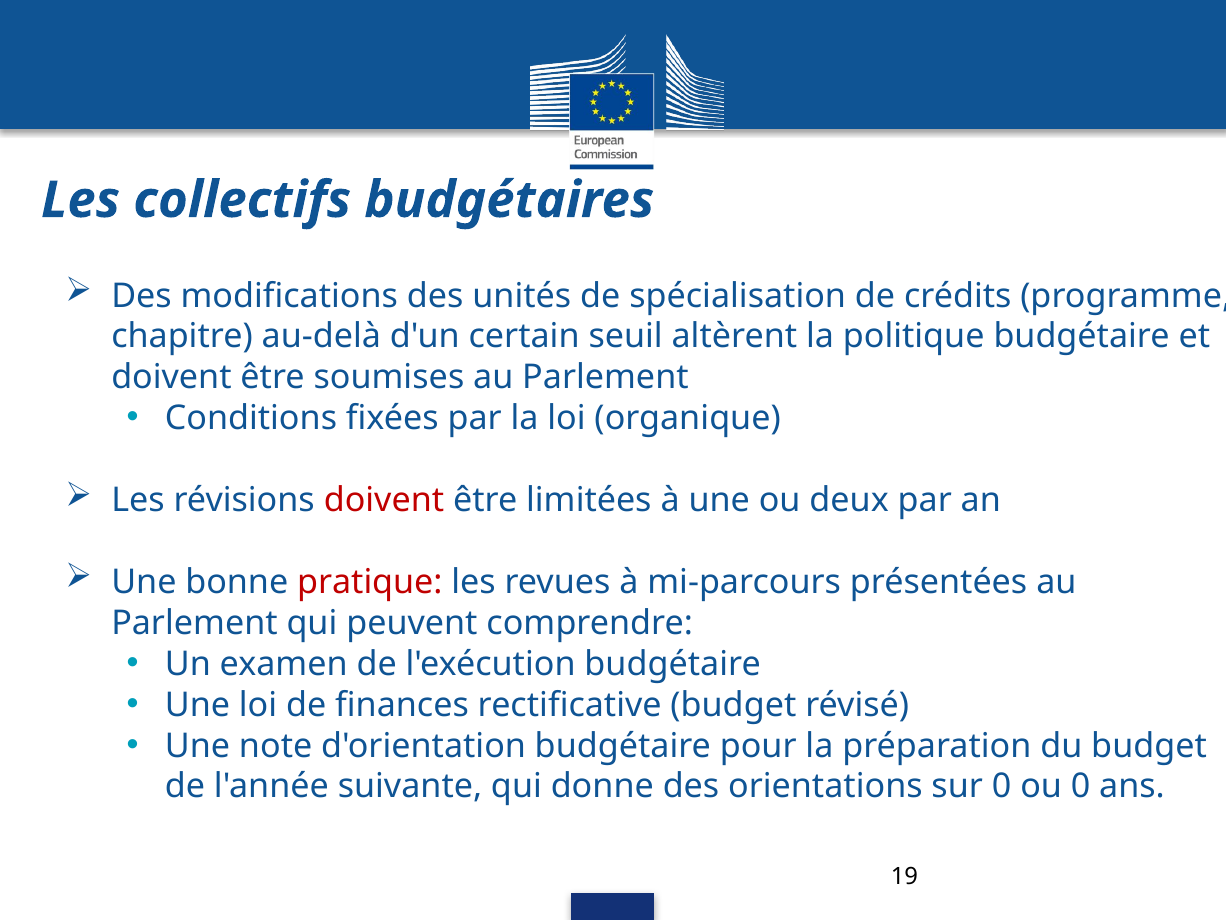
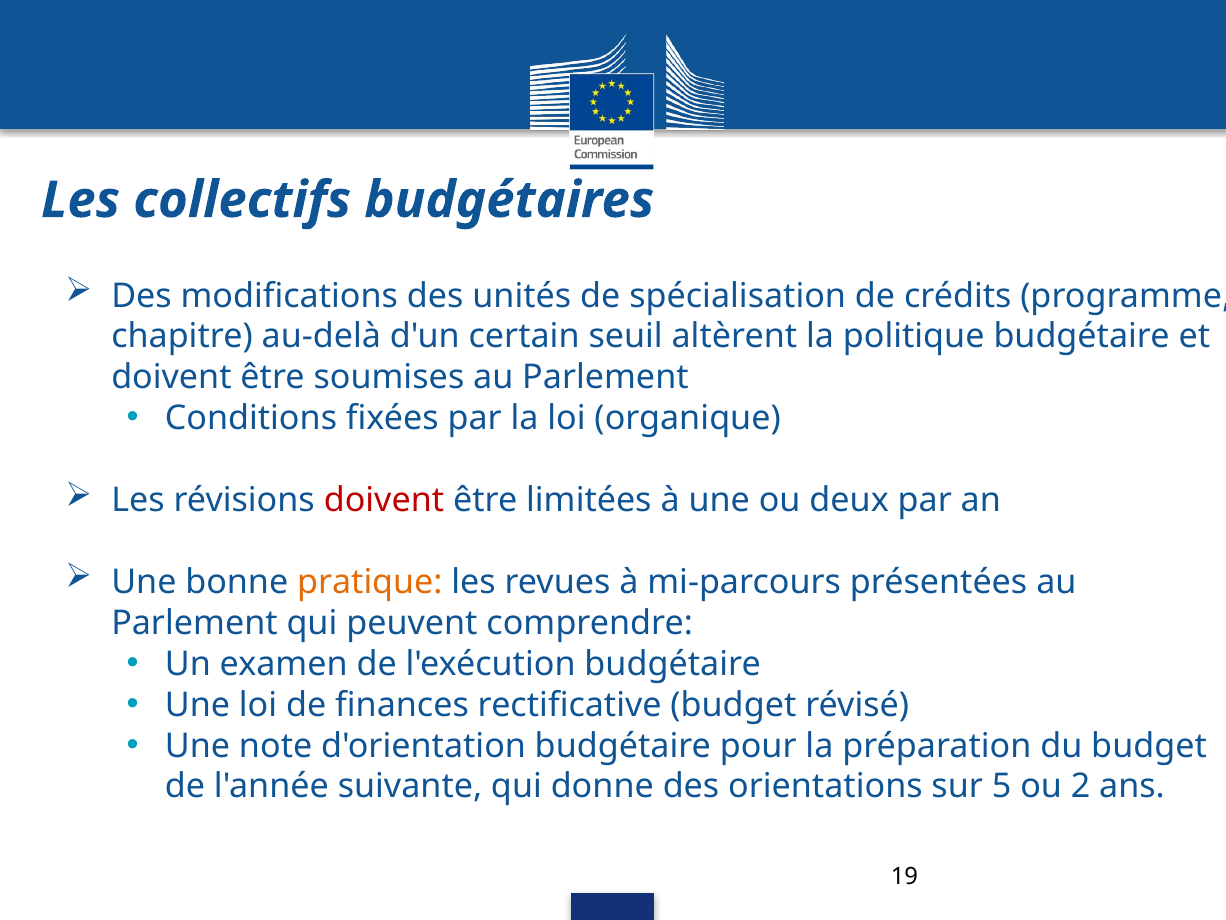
pratique colour: red -> orange
sur 0: 0 -> 5
ou 0: 0 -> 2
